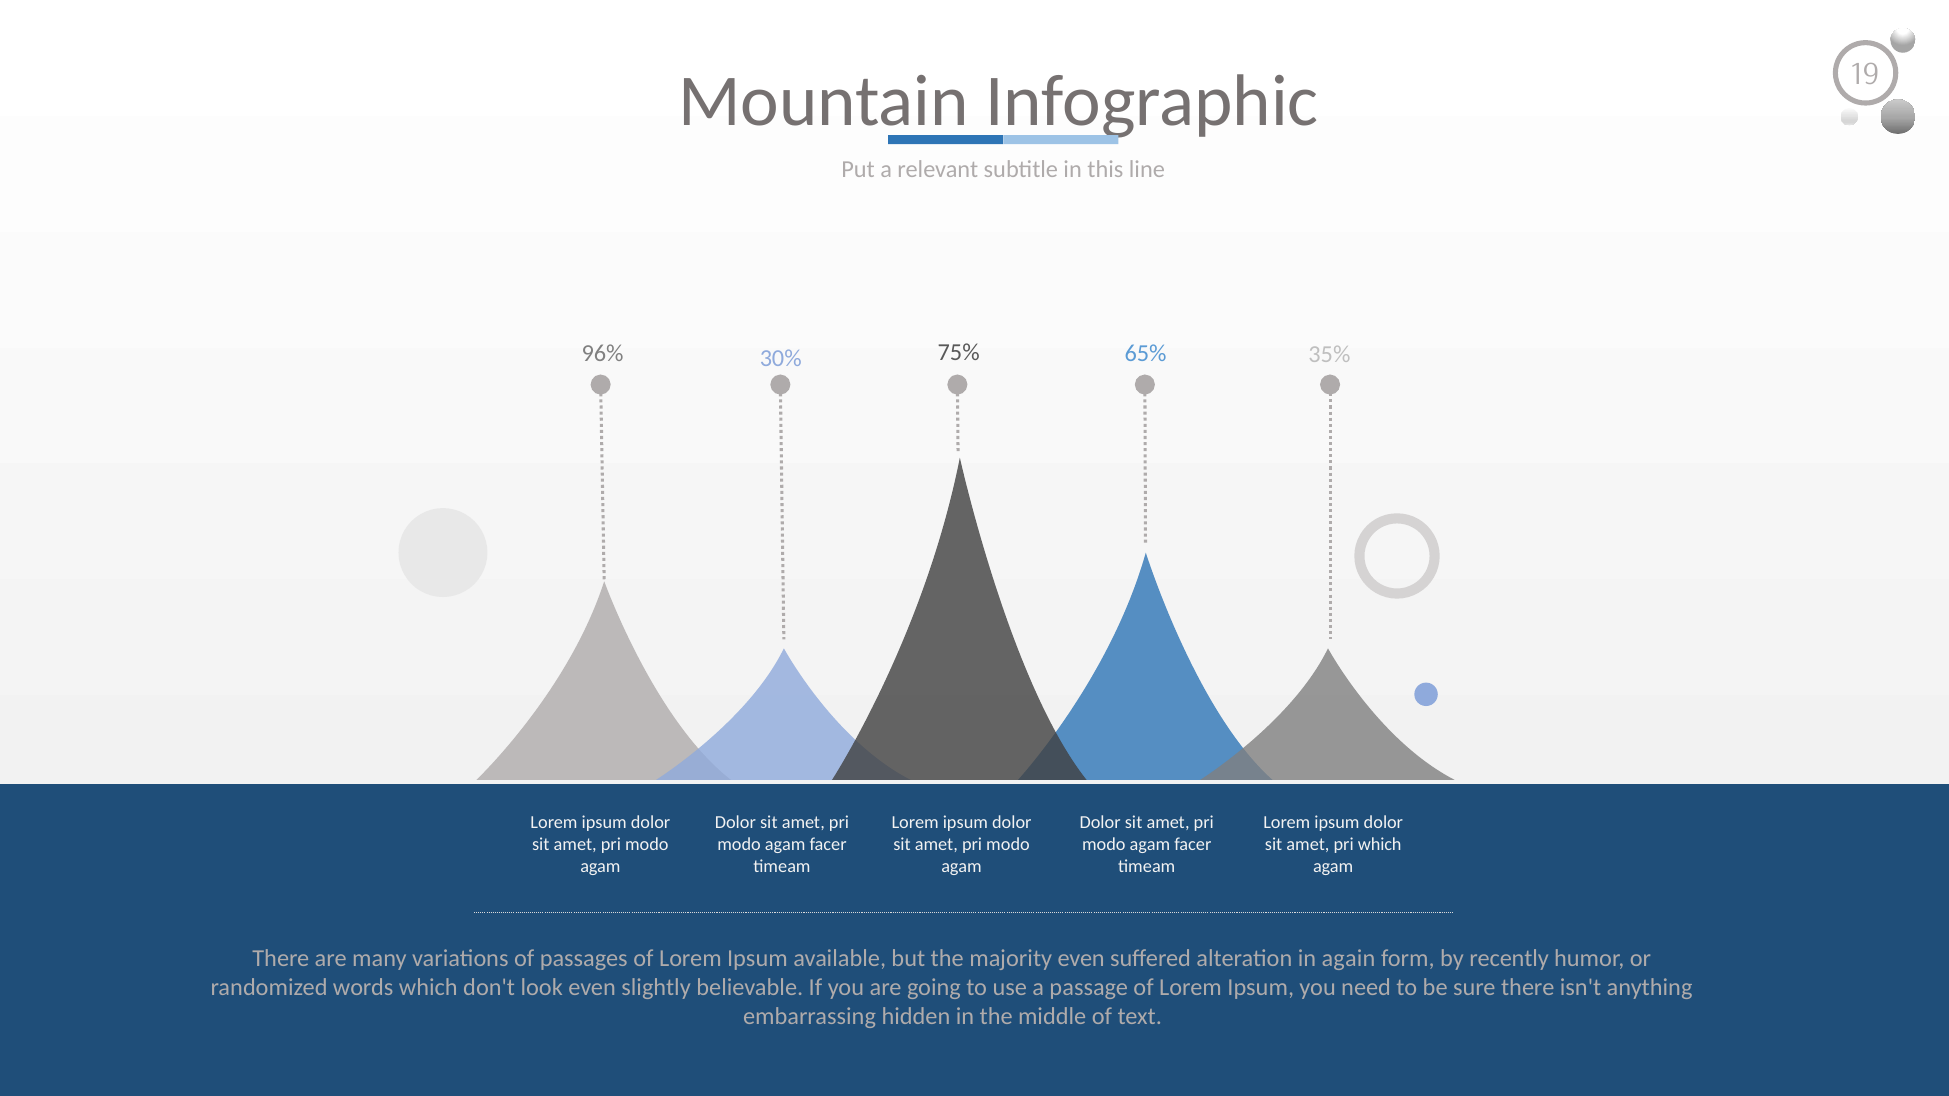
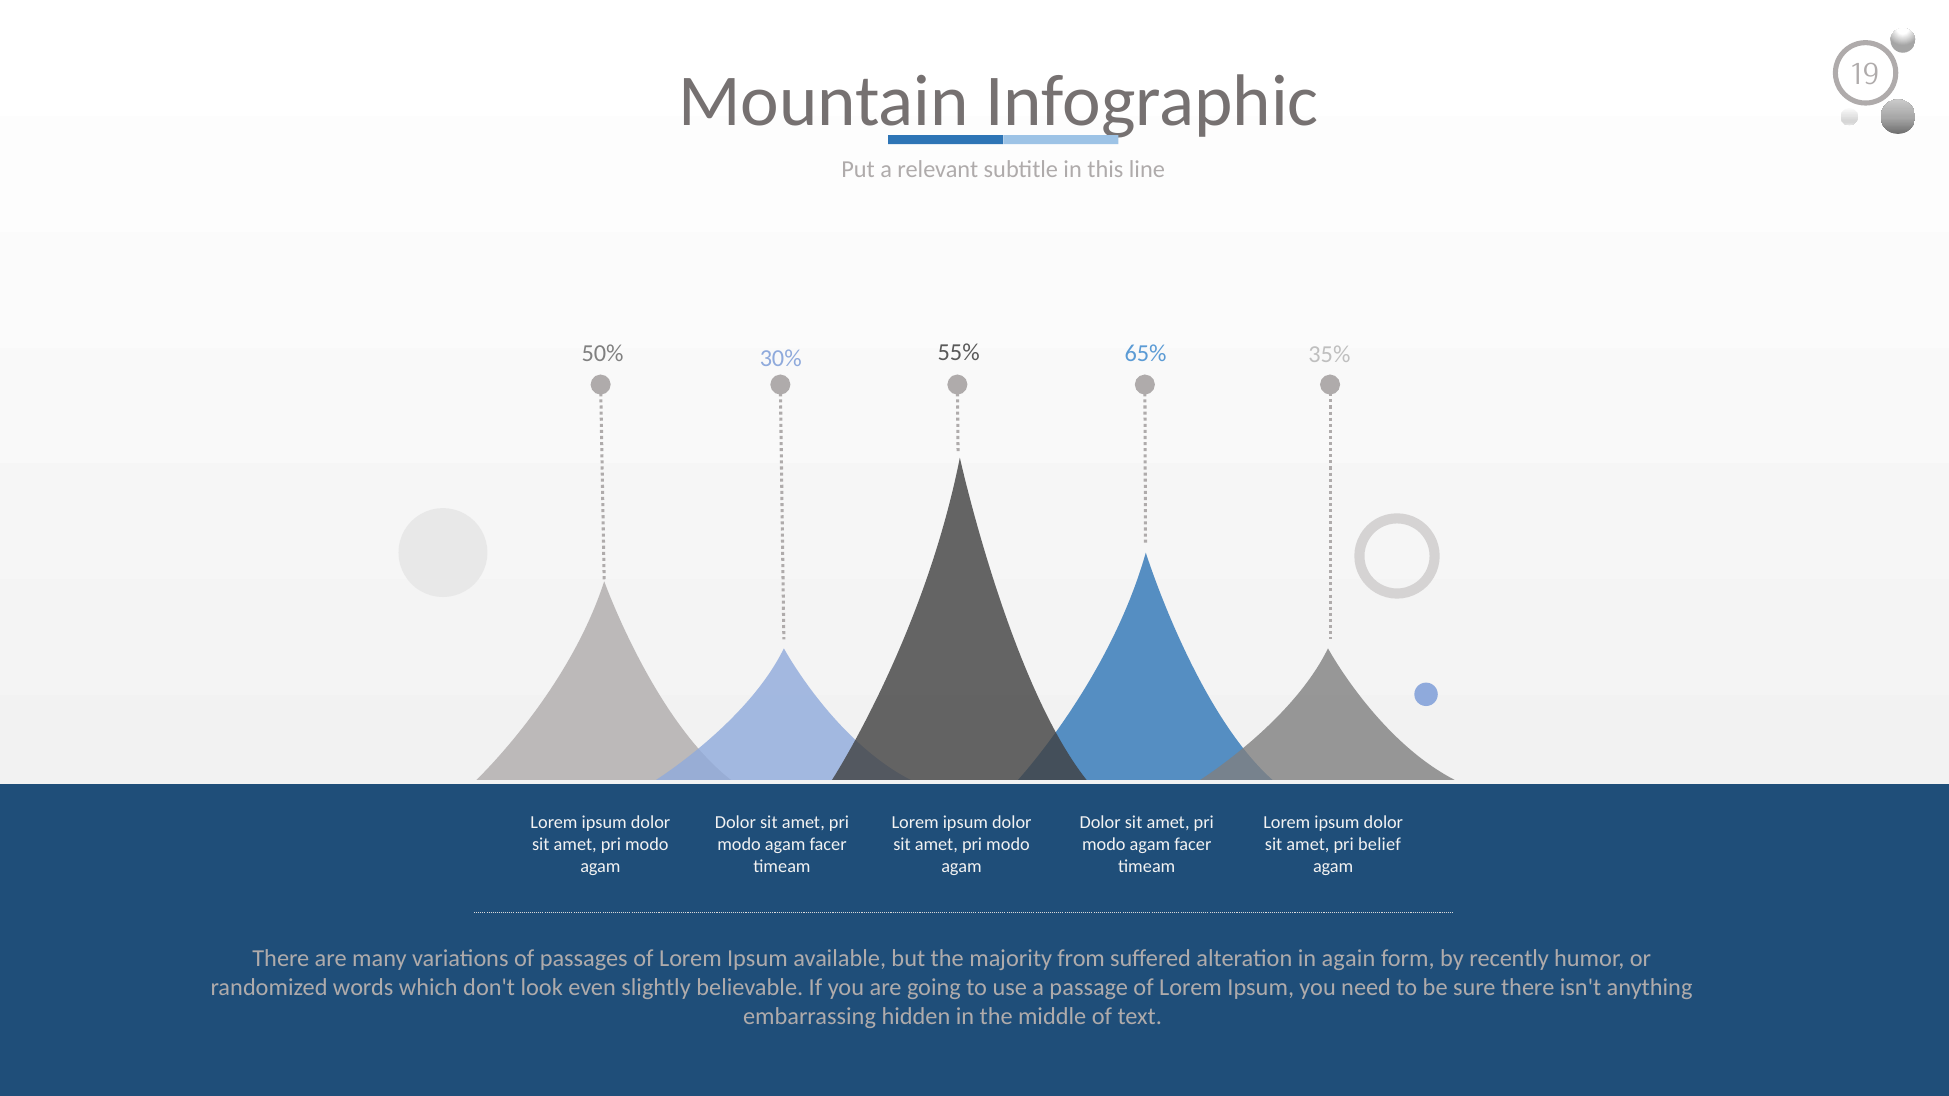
75%: 75% -> 55%
96%: 96% -> 50%
pri which: which -> belief
majority even: even -> from
